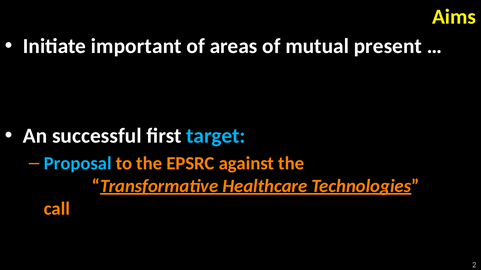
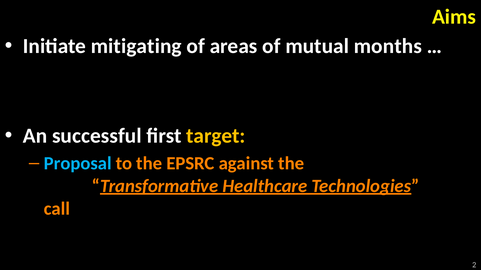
important: important -> mitigating
present: present -> months
target colour: light blue -> yellow
